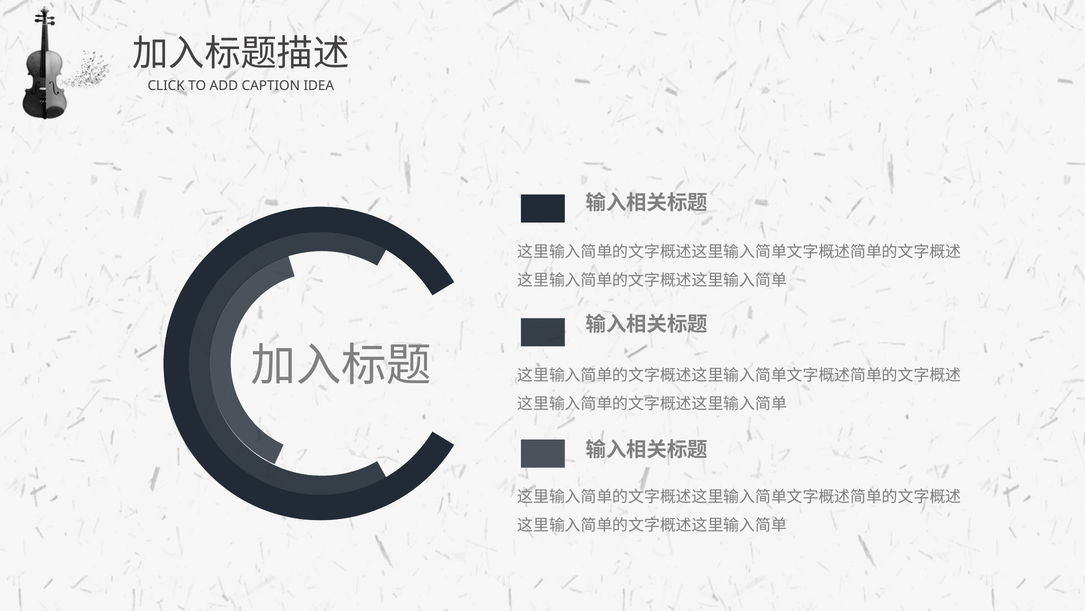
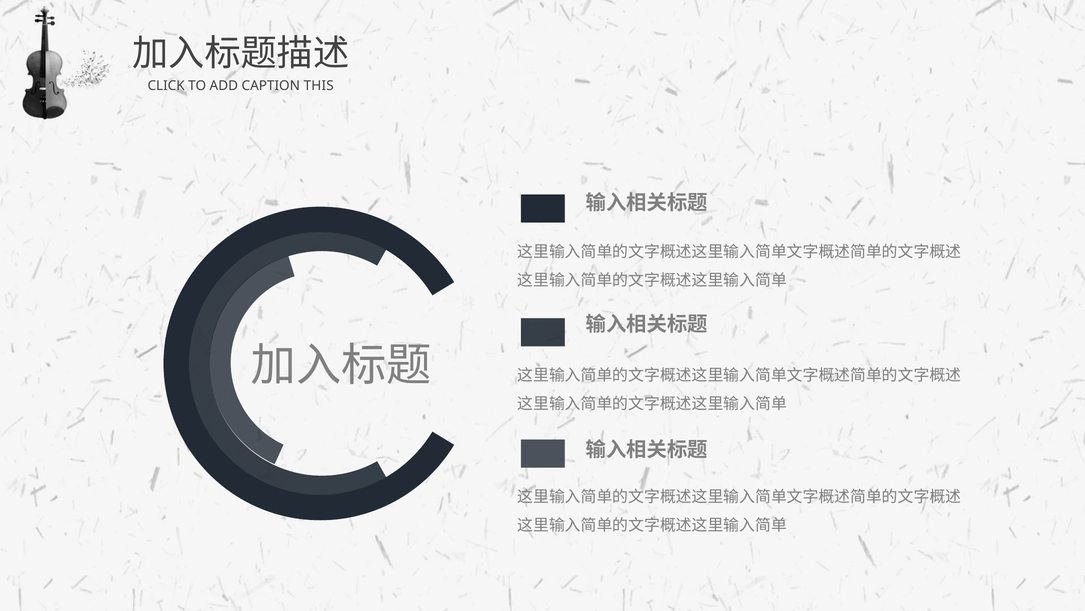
IDEA: IDEA -> THIS
